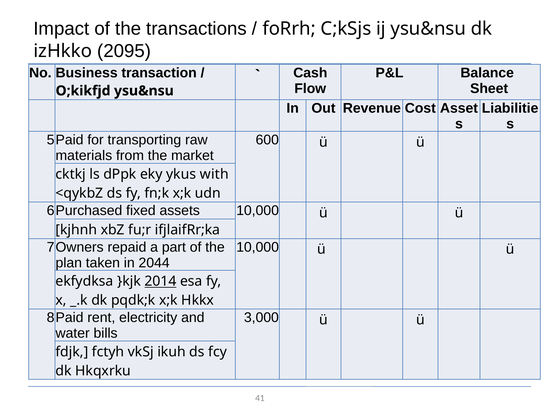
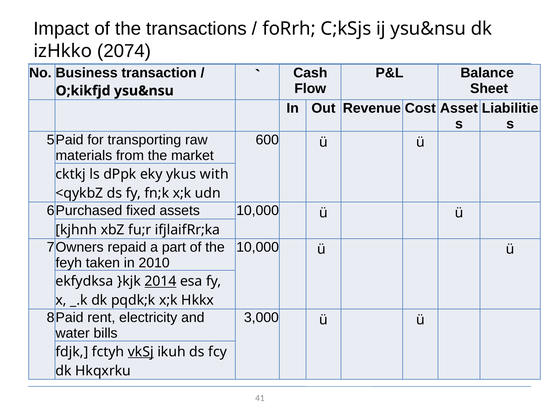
2095: 2095 -> 2074
plan: plan -> feyh
2044: 2044 -> 2010
vkSj underline: none -> present
